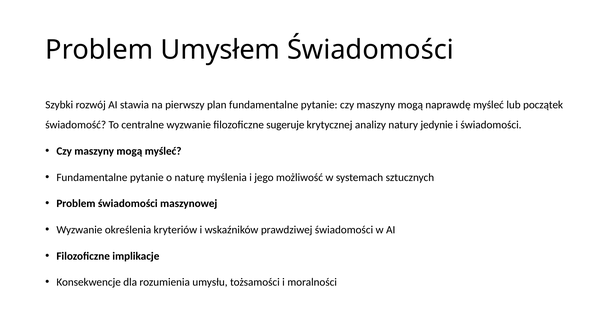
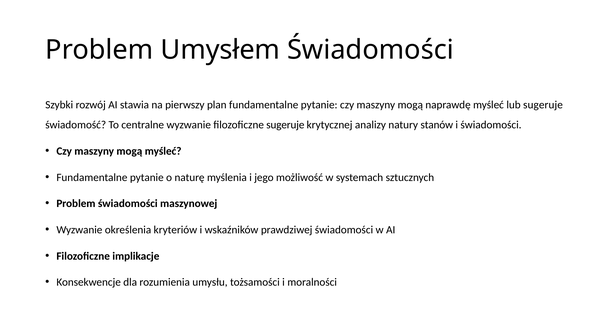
lub początek: początek -> sugeruje
jedynie: jedynie -> stanów
